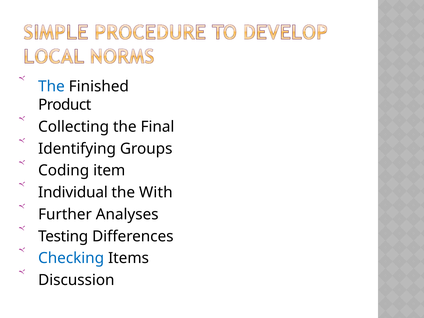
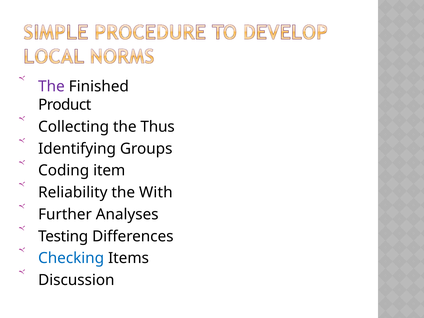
The at (51, 87) colour: blue -> purple
Final: Final -> Thus
Individual: Individual -> Reliability
